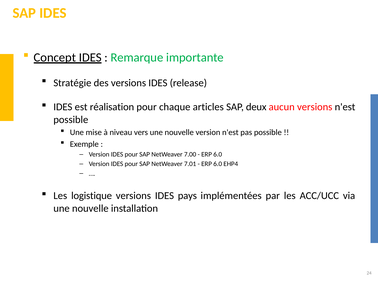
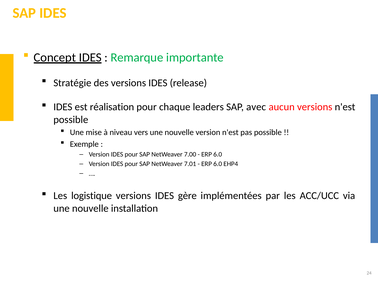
articles: articles -> leaders
deux: deux -> avec
pays: pays -> gère
